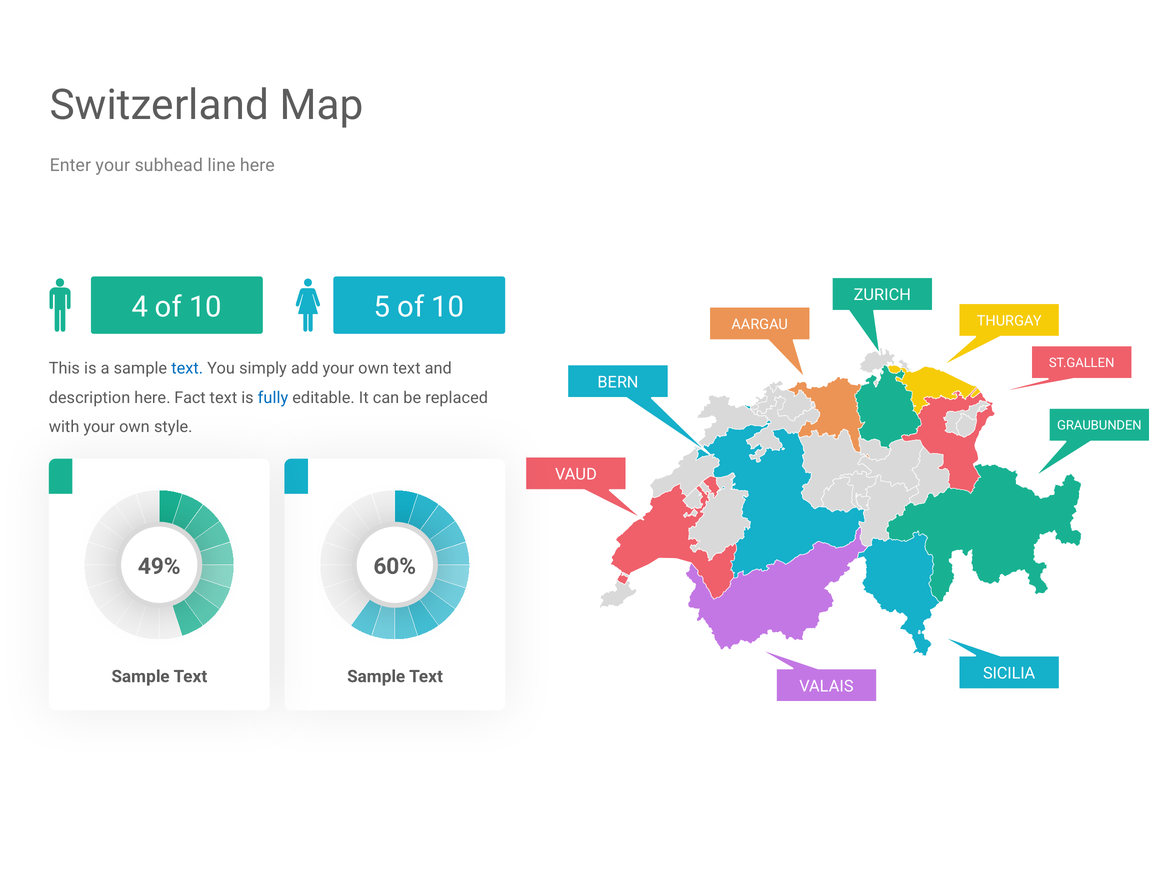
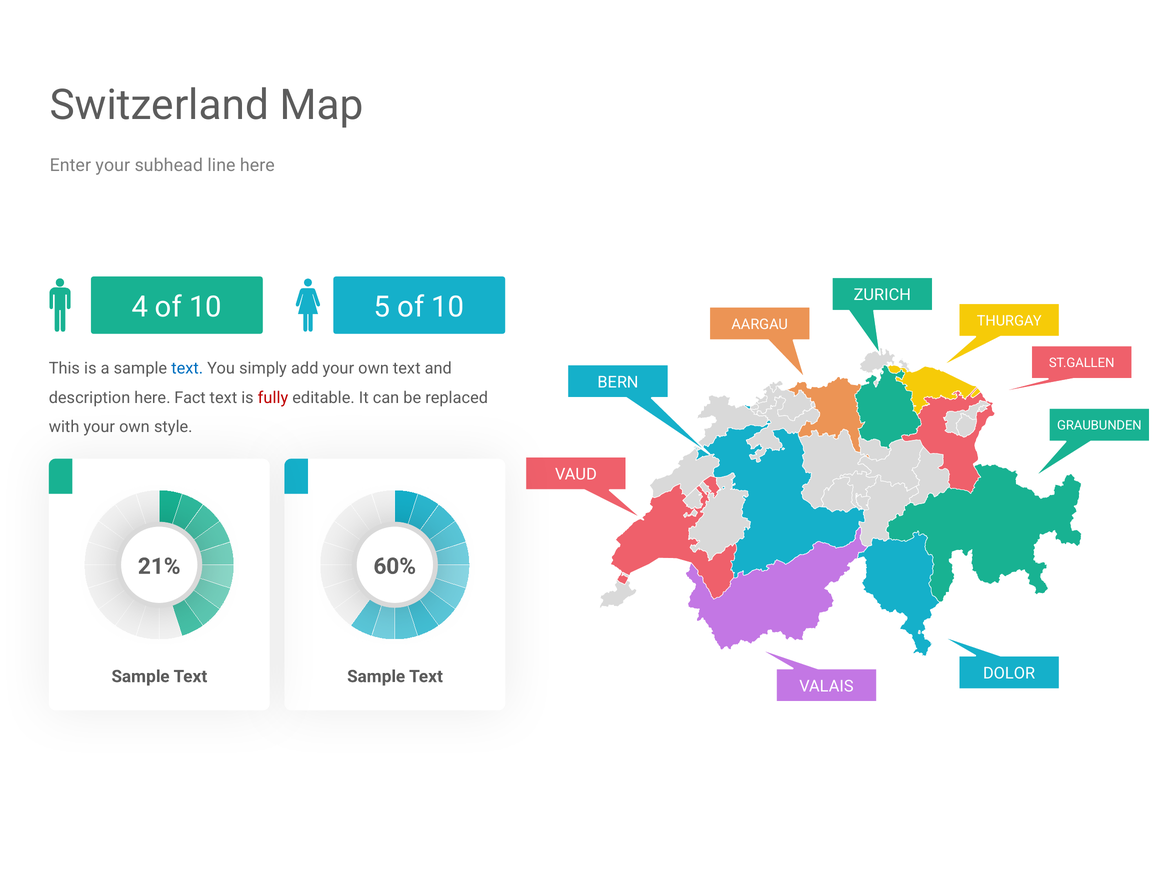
fully colour: blue -> red
49%: 49% -> 21%
SICILIA: SICILIA -> DOLOR
